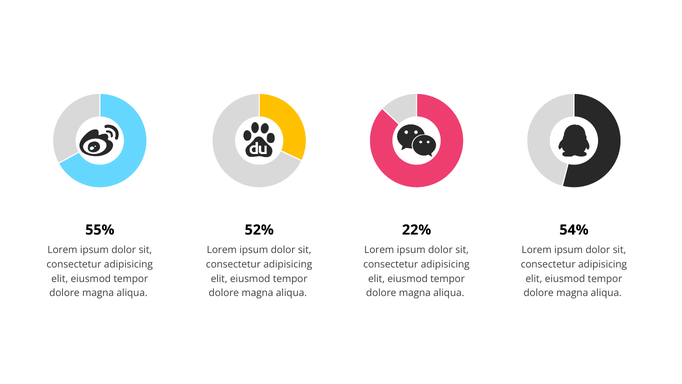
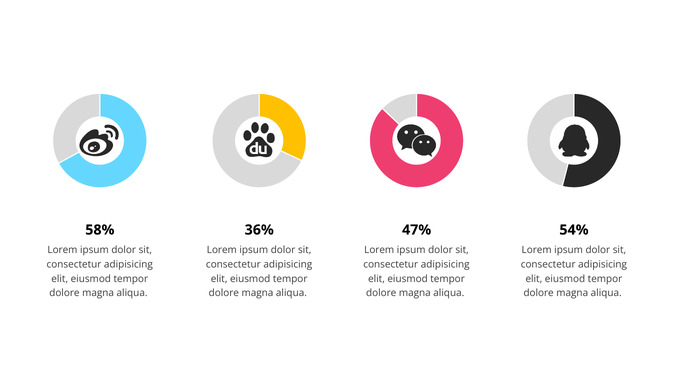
55%: 55% -> 58%
52%: 52% -> 36%
22%: 22% -> 47%
